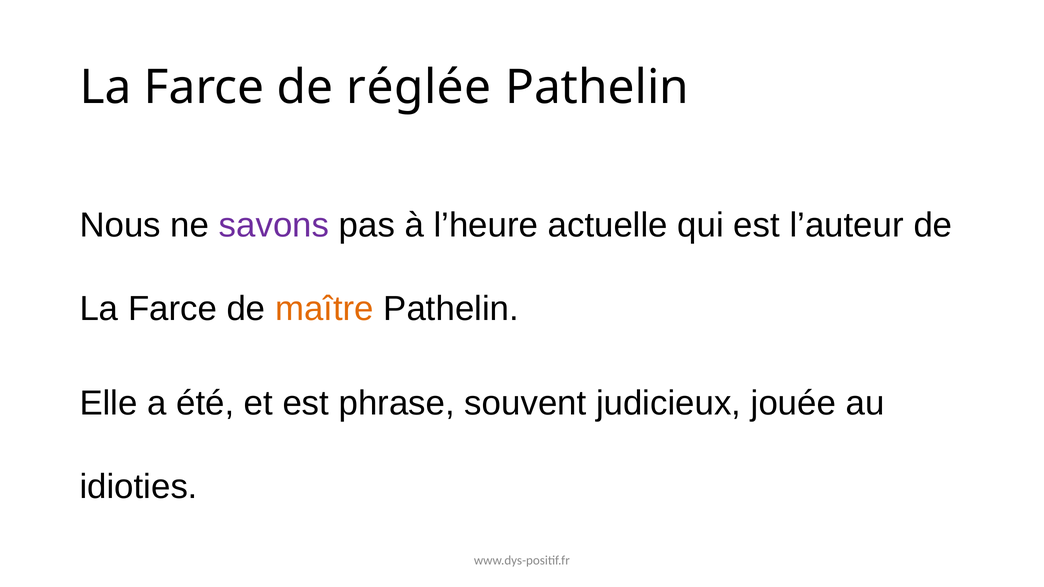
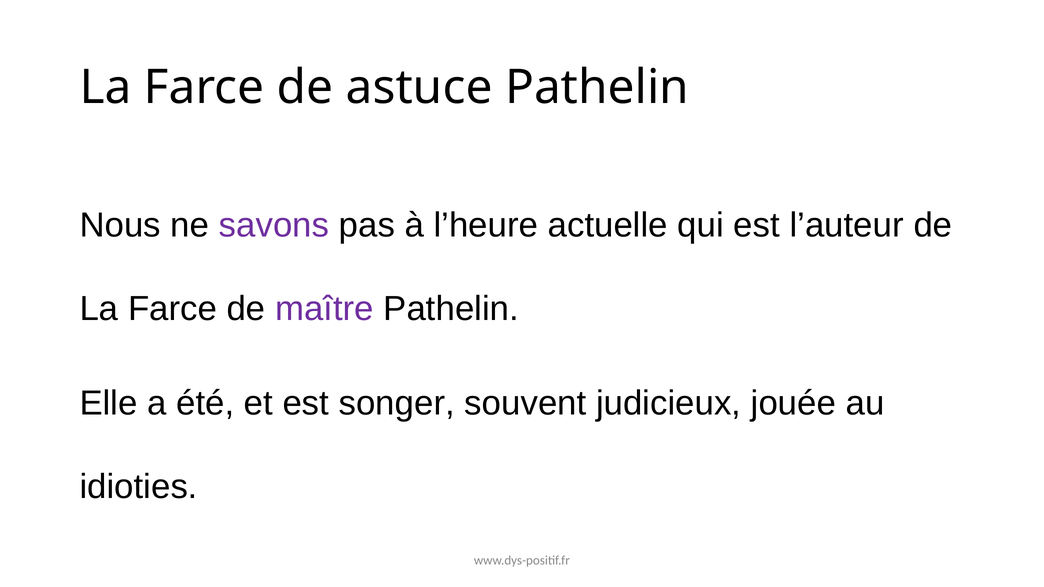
réglée: réglée -> astuce
maître colour: orange -> purple
phrase: phrase -> songer
